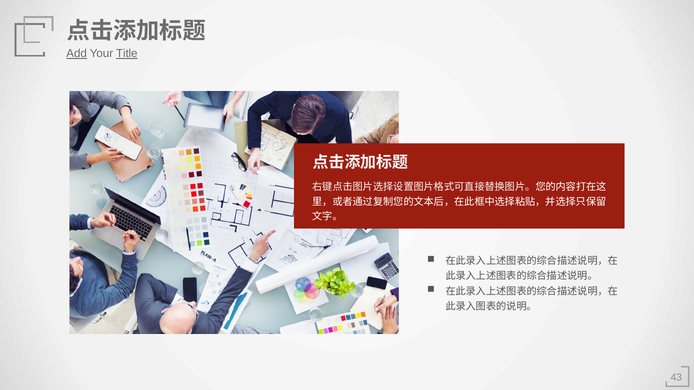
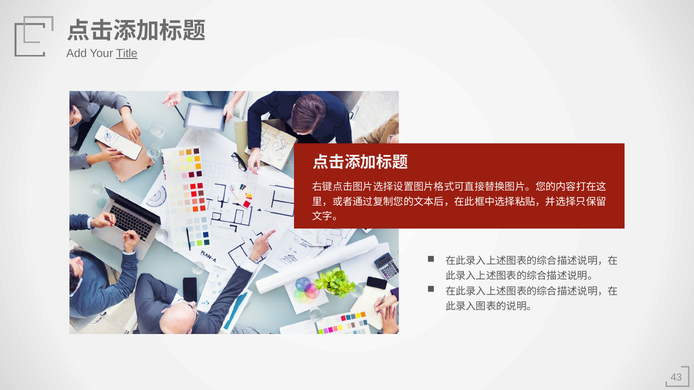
Add underline: present -> none
